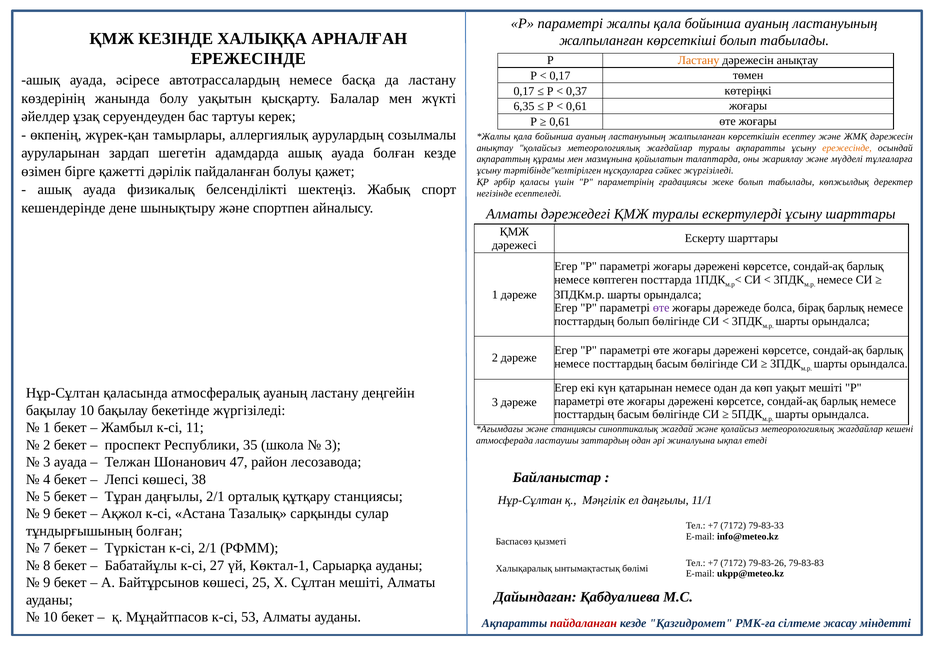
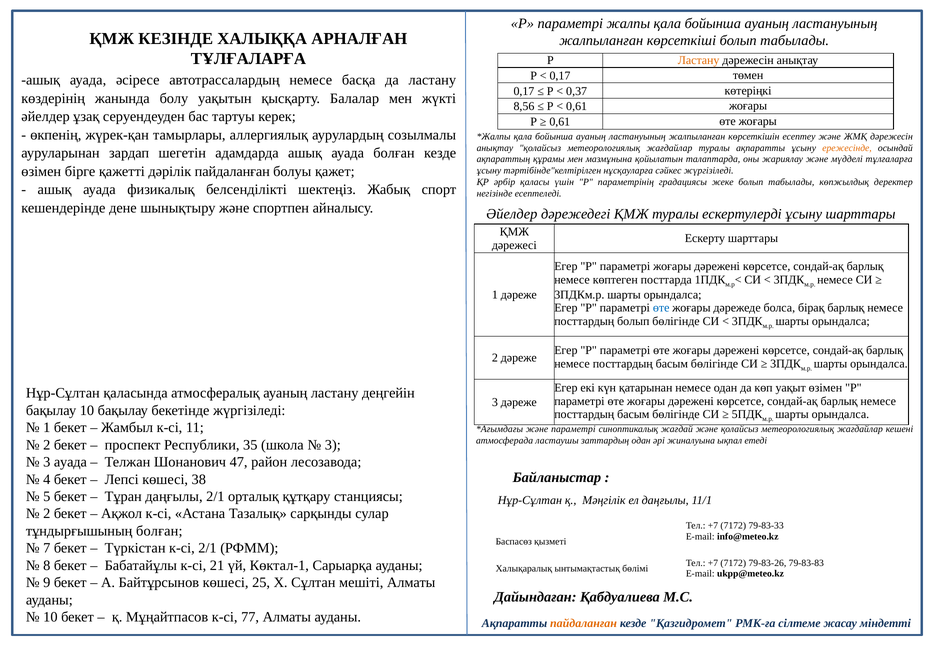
ЕРЕЖЕСІНДЕ at (248, 59): ЕРЕЖЕСІНДЕ -> ТҰЛҒАЛАРҒА
6,35: 6,35 -> 8,56
Алматы at (512, 214): Алматы -> Әйелдер
өте at (661, 308) colour: purple -> blue
уақыт мешіті: мешіті -> өзімен
және станциясы: станциясы -> параметрі
9 at (47, 514): 9 -> 2
27: 27 -> 21
53: 53 -> 77
пайдаланған at (584, 624) colour: red -> orange
